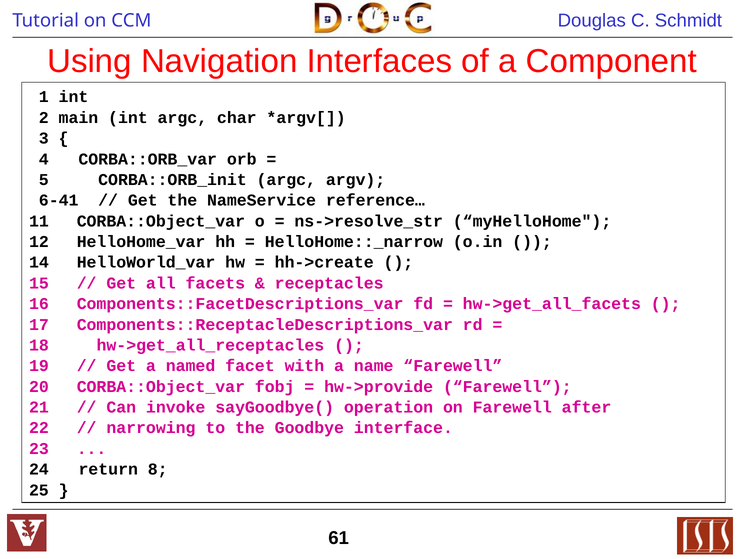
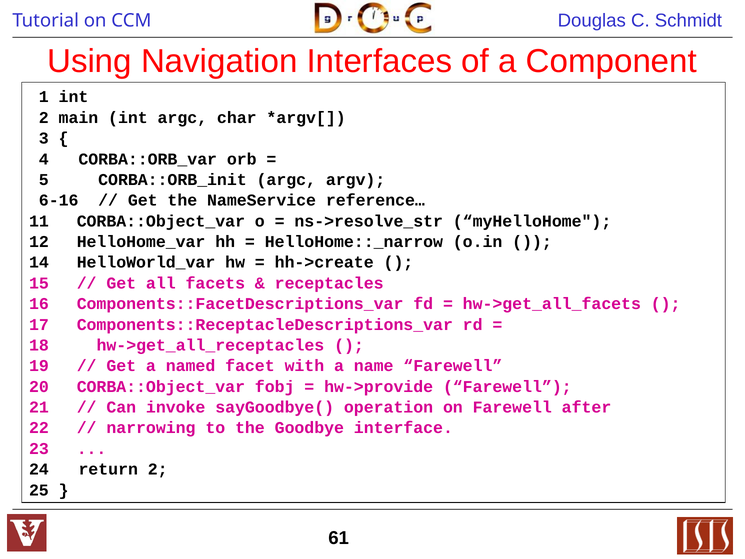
6-41: 6-41 -> 6-16
return 8: 8 -> 2
